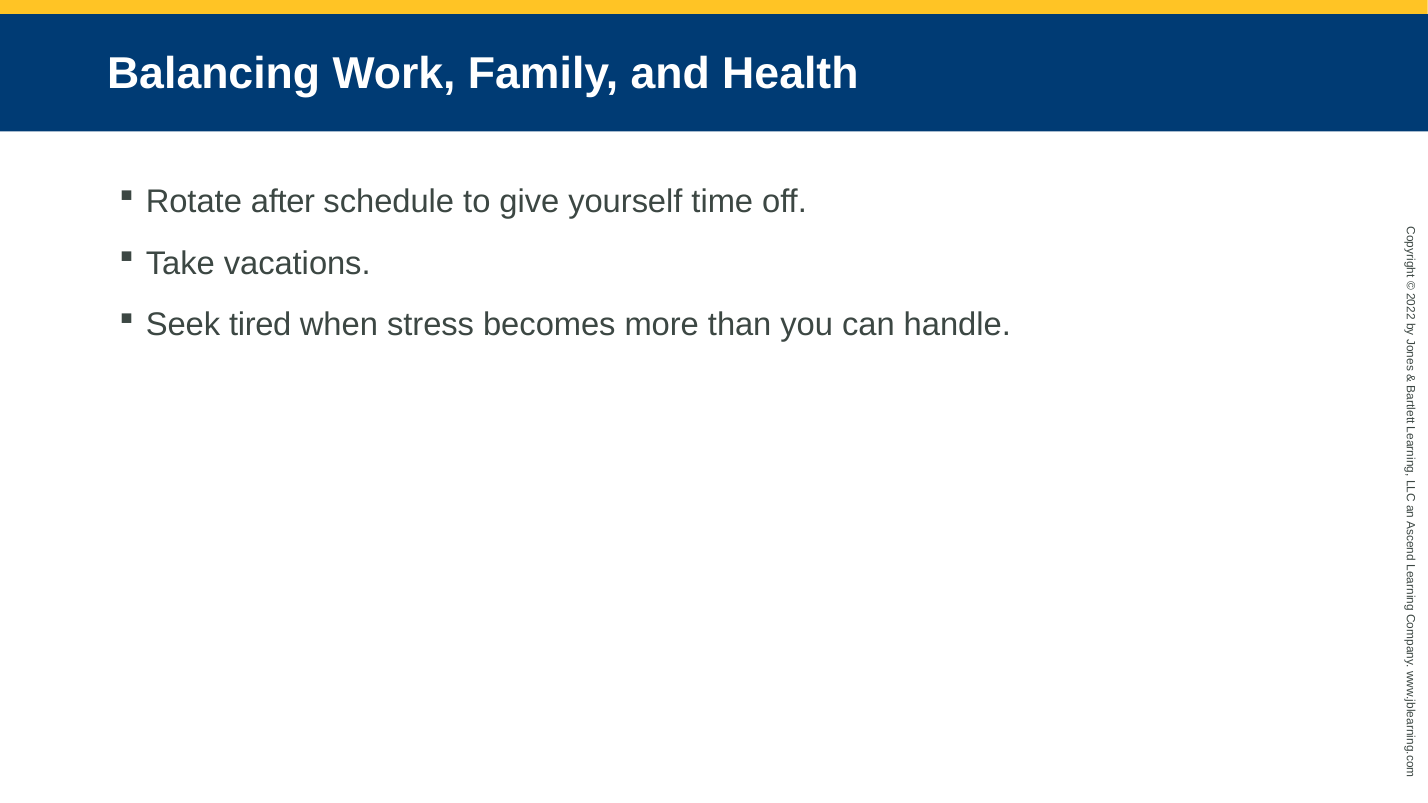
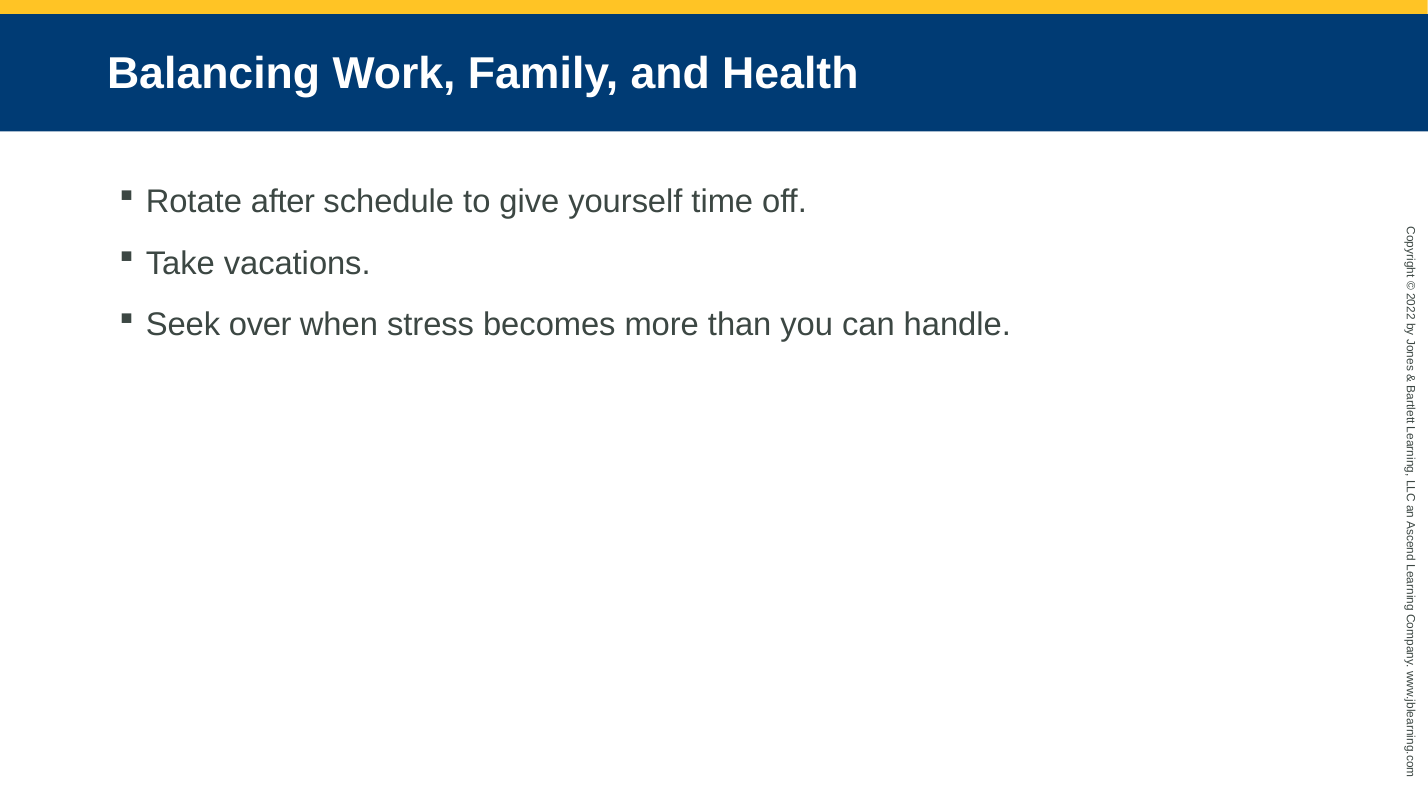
tired: tired -> over
